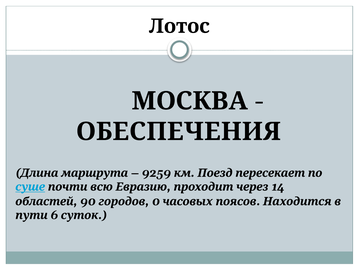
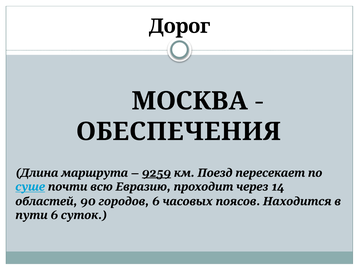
Лотос: Лотос -> Дорог
9259 underline: none -> present
0 at (156, 201): 0 -> 6
